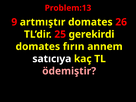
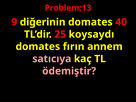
artmıştır: artmıştır -> diğerinin
26: 26 -> 40
gerekirdi: gerekirdi -> koysaydı
satıcıya colour: white -> pink
